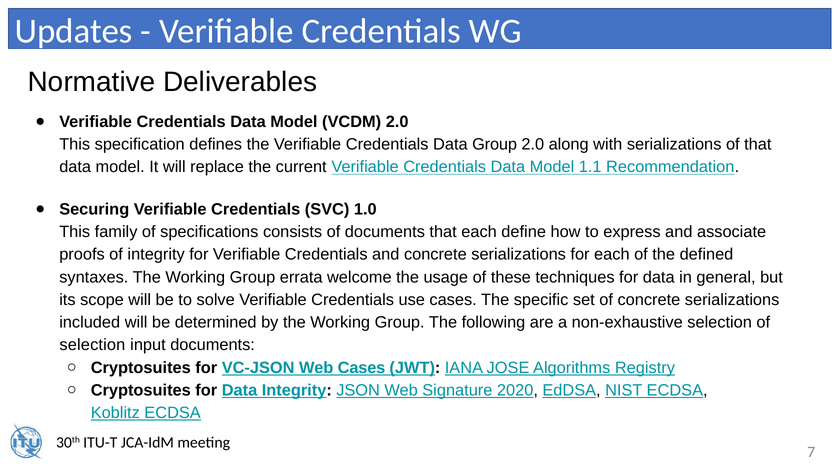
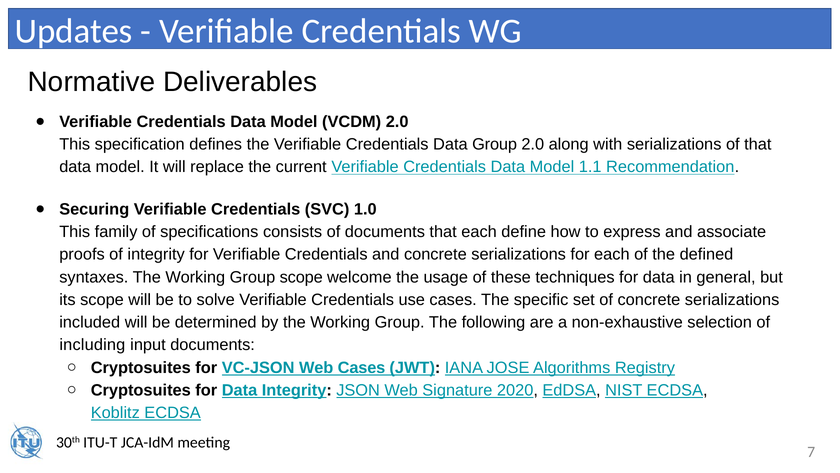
Group errata: errata -> scope
selection at (92, 345): selection -> including
